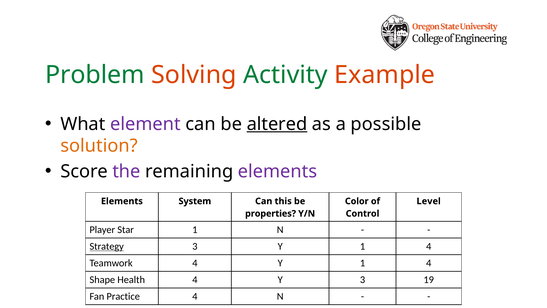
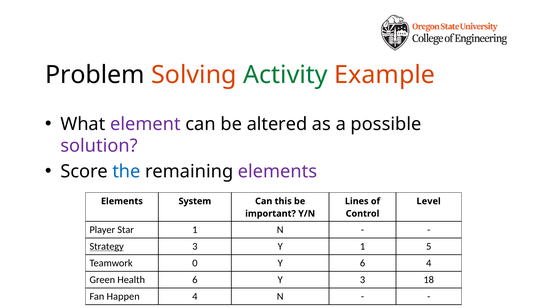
Problem colour: green -> black
altered underline: present -> none
solution colour: orange -> purple
the colour: purple -> blue
Color: Color -> Lines
properties: properties -> important
3 Y 1 4: 4 -> 5
Teamwork 4: 4 -> 0
1 at (363, 263): 1 -> 6
Shape: Shape -> Green
Health 4: 4 -> 6
19: 19 -> 18
Practice: Practice -> Happen
